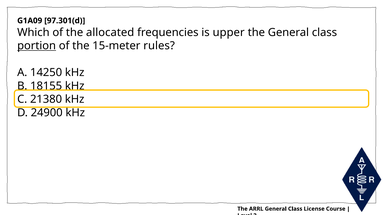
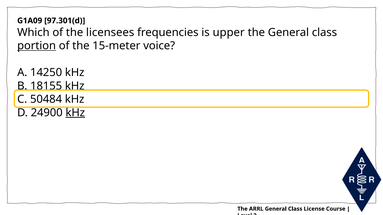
allocated: allocated -> licensees
rules: rules -> voice
21380: 21380 -> 50484
kHz at (75, 113) underline: none -> present
